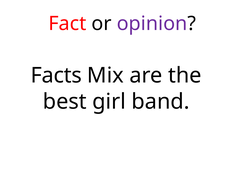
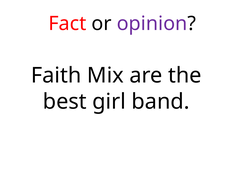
Facts: Facts -> Faith
